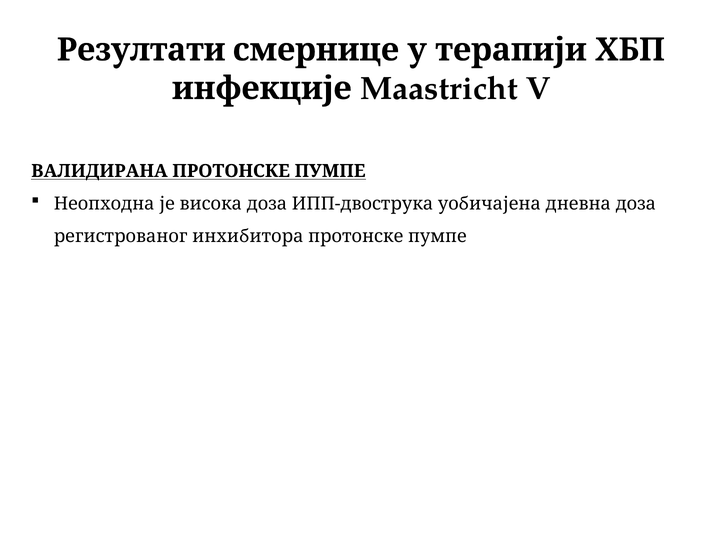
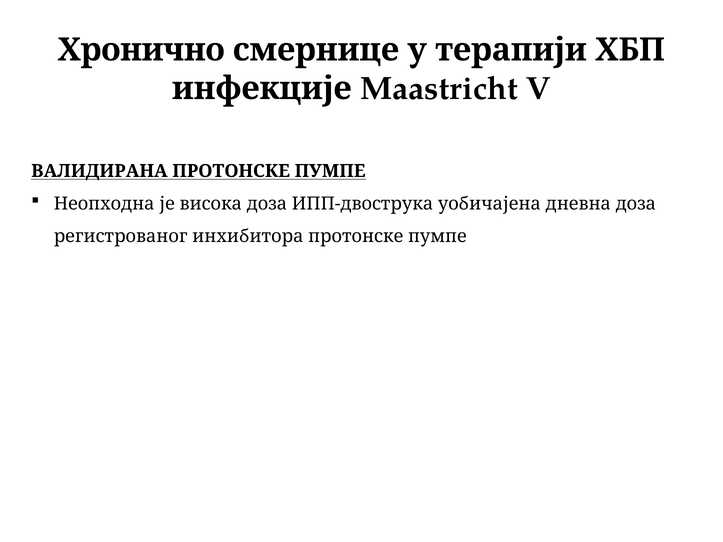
Резултати: Резултати -> Хронично
